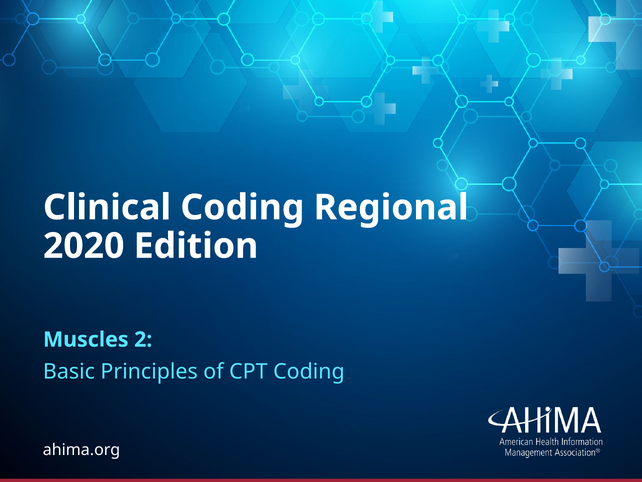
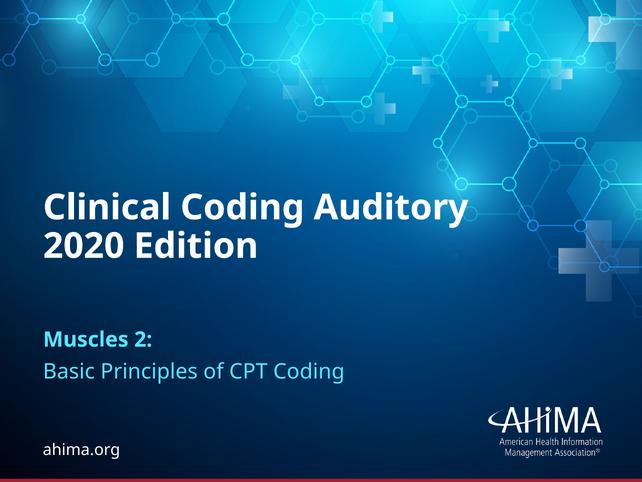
Regional: Regional -> Auditory
